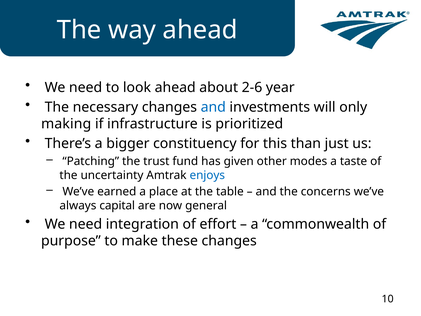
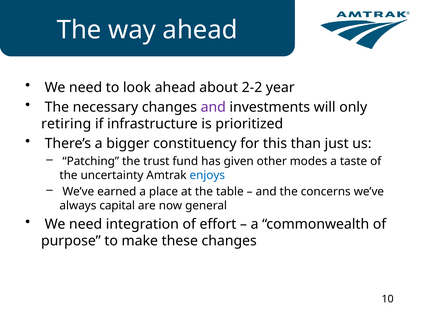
2-6: 2-6 -> 2-2
and at (213, 107) colour: blue -> purple
making: making -> retiring
